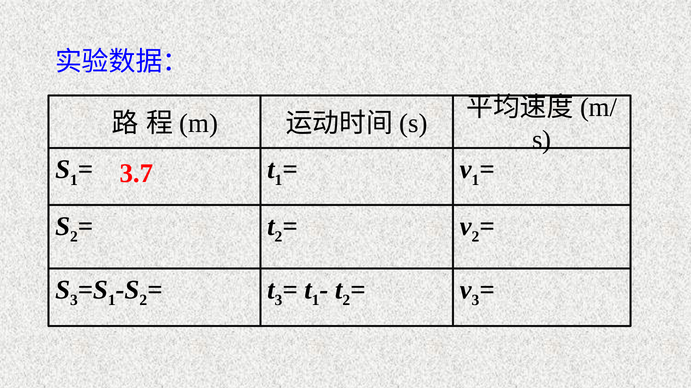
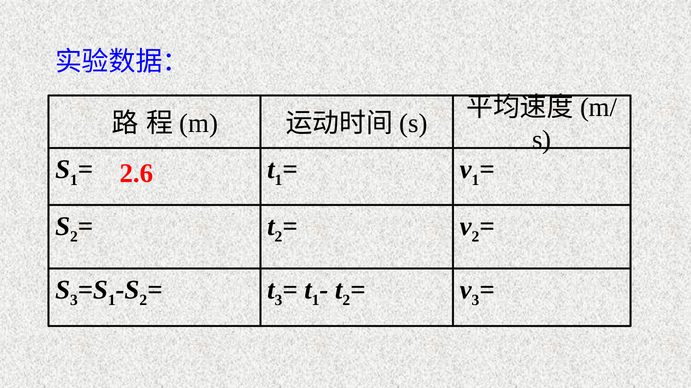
3.7: 3.7 -> 2.6
